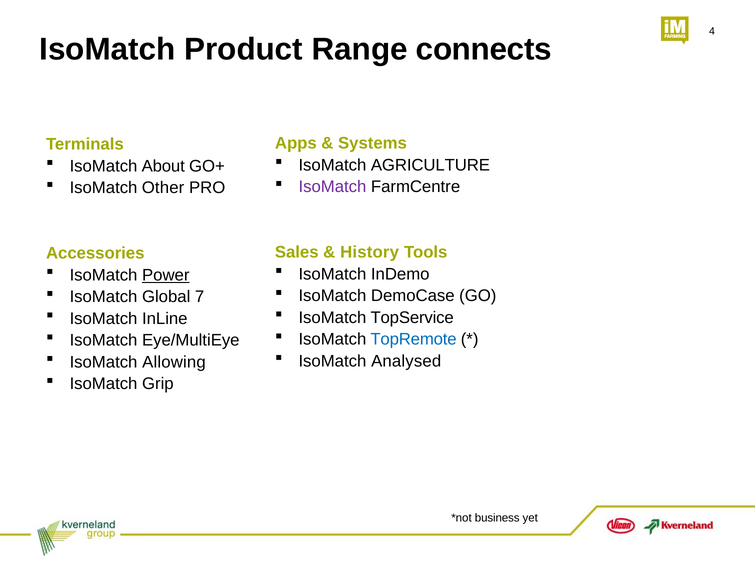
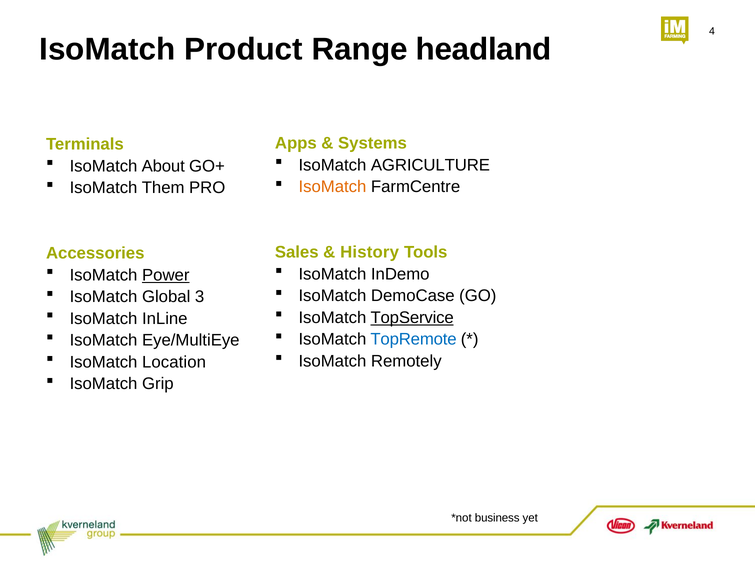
connects: connects -> headland
IsoMatch at (332, 187) colour: purple -> orange
Other: Other -> Them
7: 7 -> 3
TopService underline: none -> present
Analysed: Analysed -> Remotely
Allowing: Allowing -> Location
